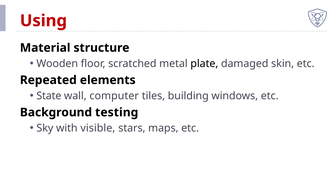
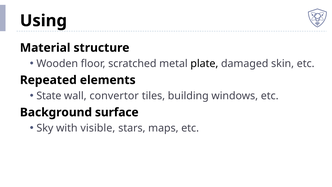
Using colour: red -> black
computer: computer -> convertor
testing: testing -> surface
